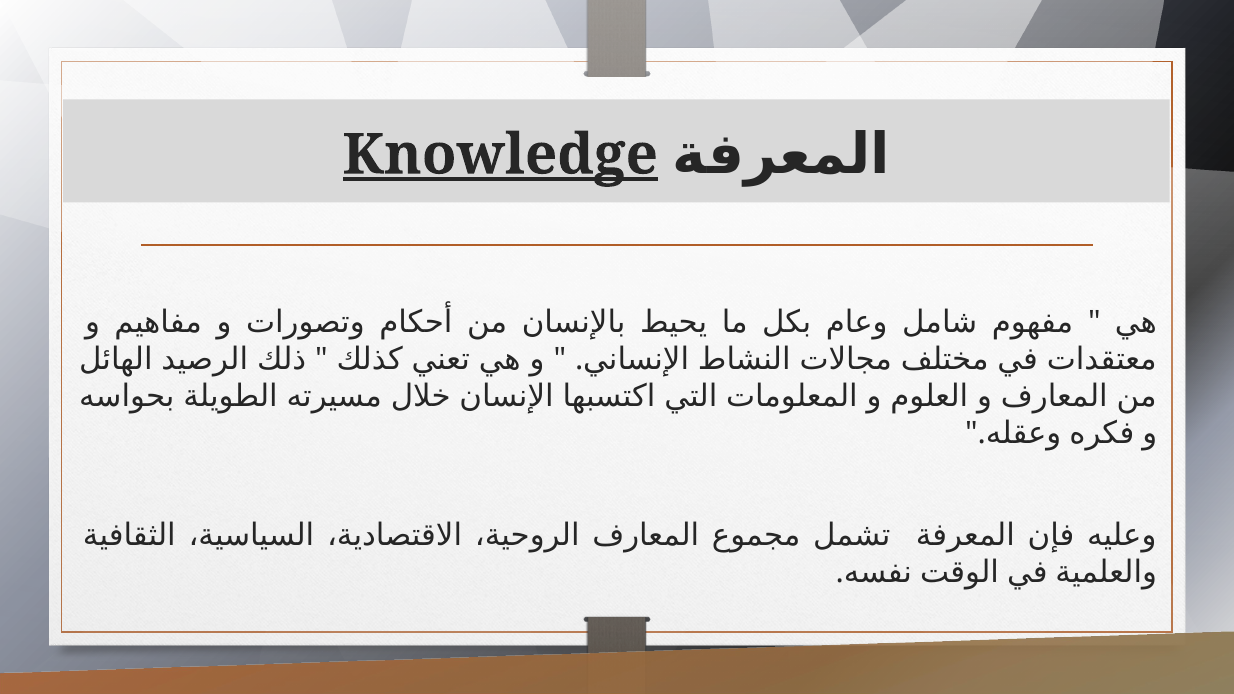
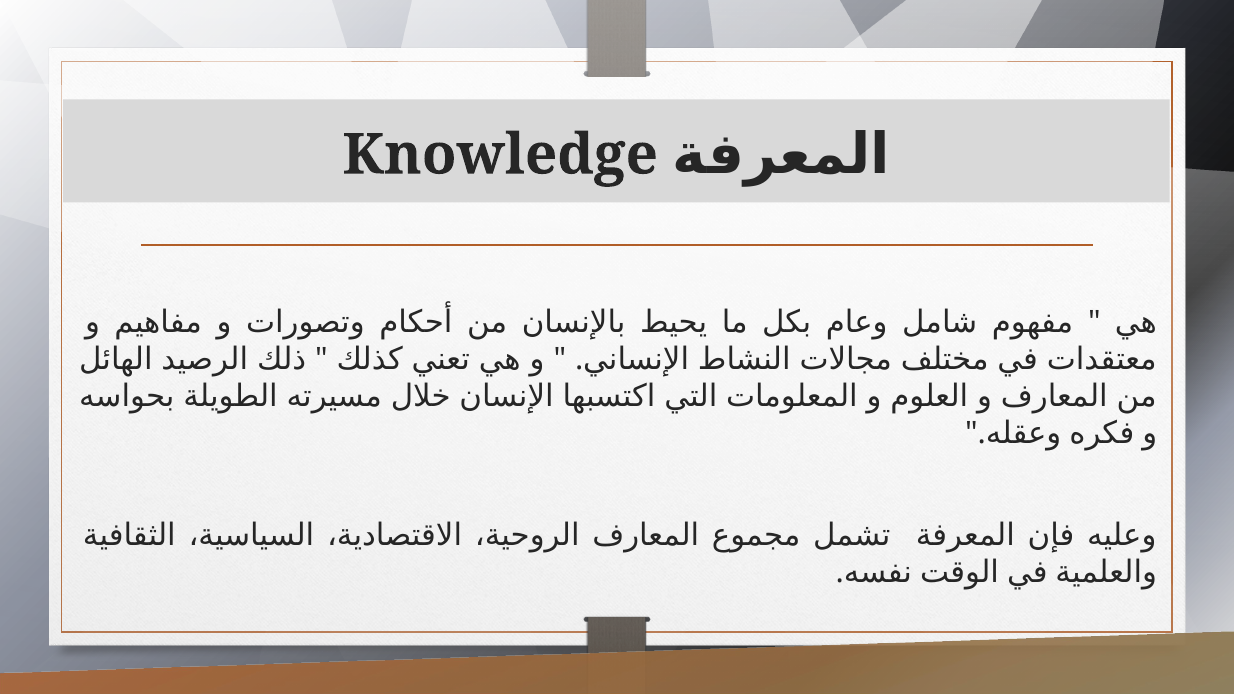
Knowledge underline: present -> none
